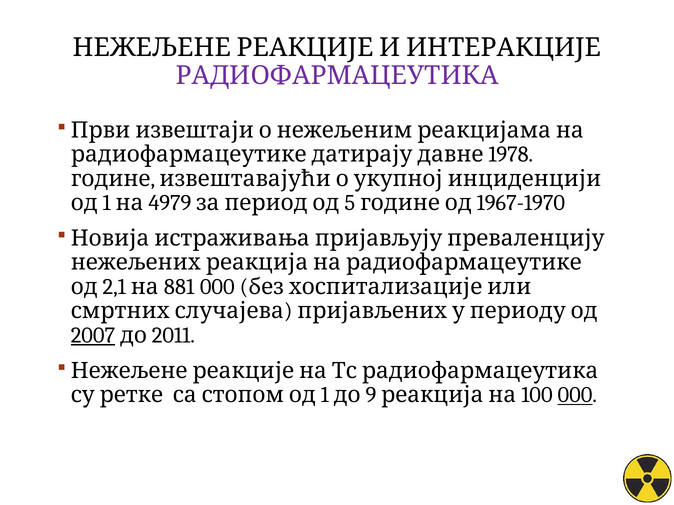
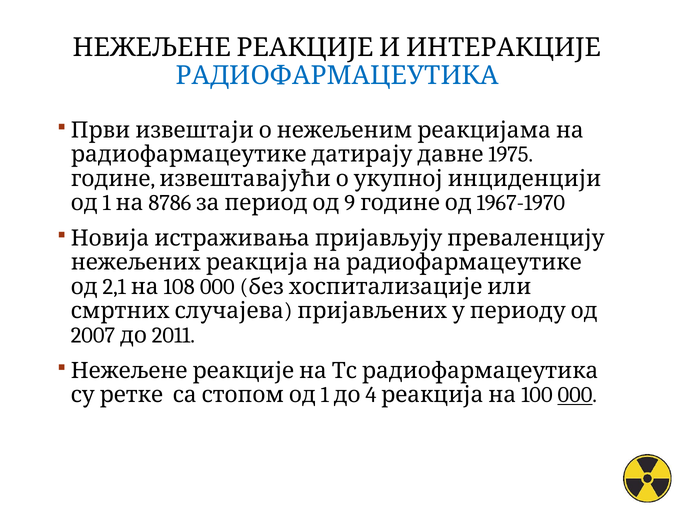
РАДИОФАРМАЦЕУТИКА at (337, 76) colour: purple -> blue
1978: 1978 -> 1975
4979: 4979 -> 8786
5: 5 -> 9
881: 881 -> 108
2007 underline: present -> none
9: 9 -> 4
